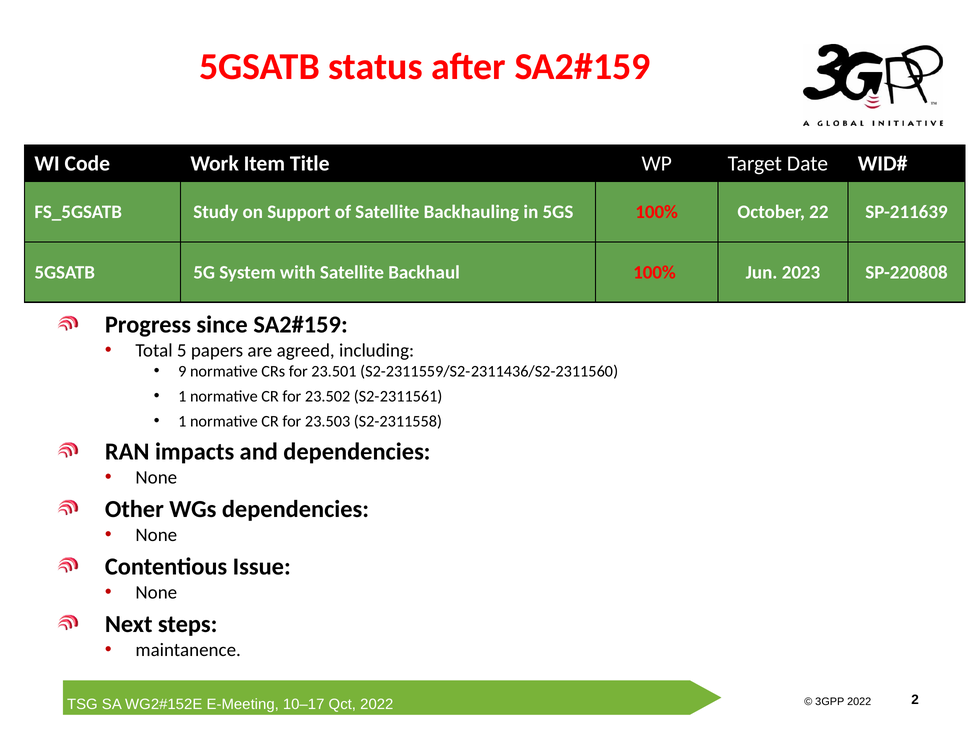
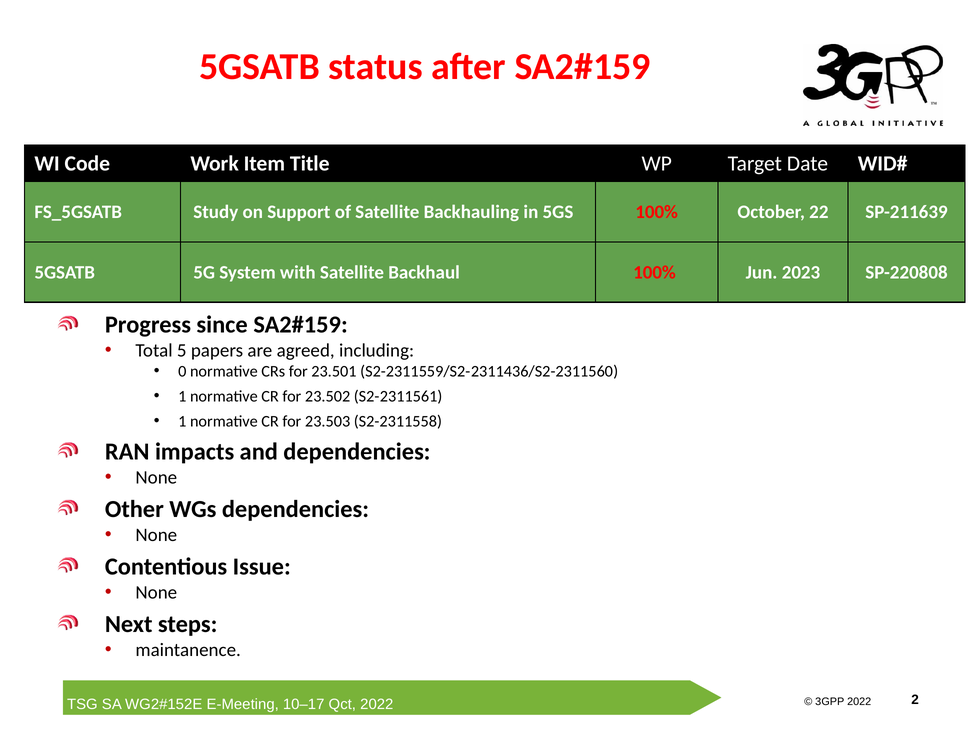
9: 9 -> 0
